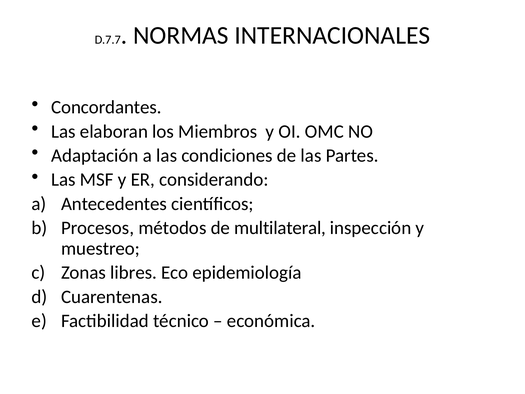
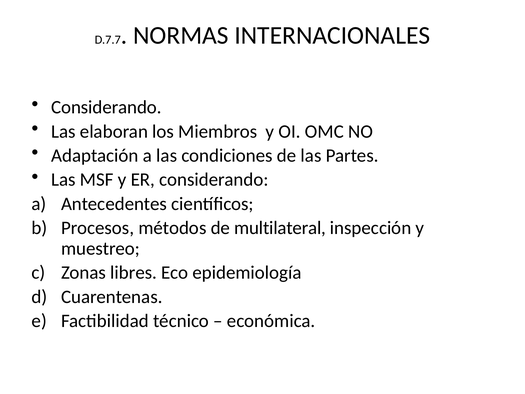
Concordantes at (106, 107): Concordantes -> Considerando
